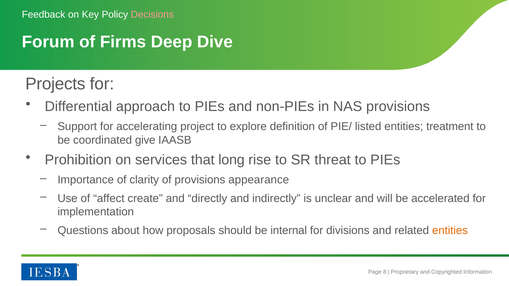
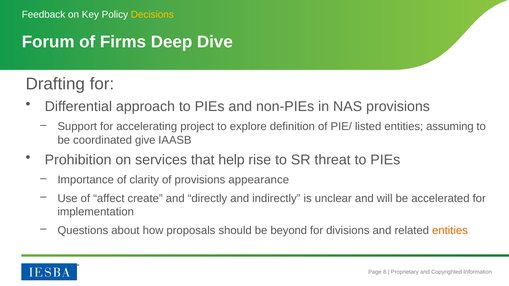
Decisions colour: pink -> yellow
Projects: Projects -> Drafting
treatment: treatment -> assuming
long: long -> help
internal: internal -> beyond
